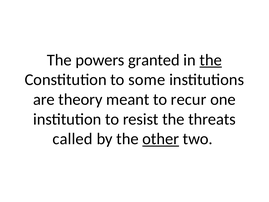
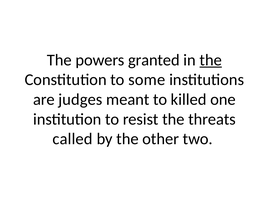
theory: theory -> judges
recur: recur -> killed
other underline: present -> none
